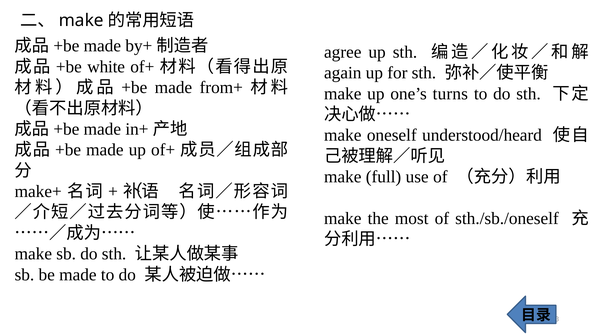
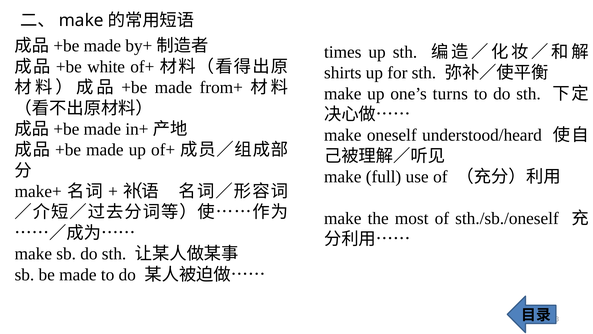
agree: agree -> times
again: again -> shirts
